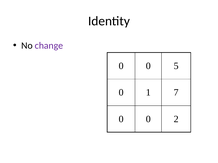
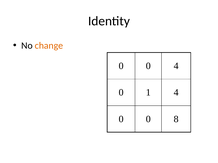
change colour: purple -> orange
0 5: 5 -> 4
1 7: 7 -> 4
2: 2 -> 8
